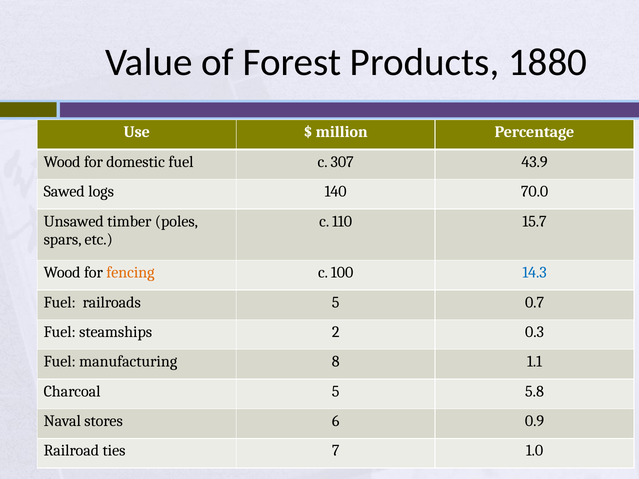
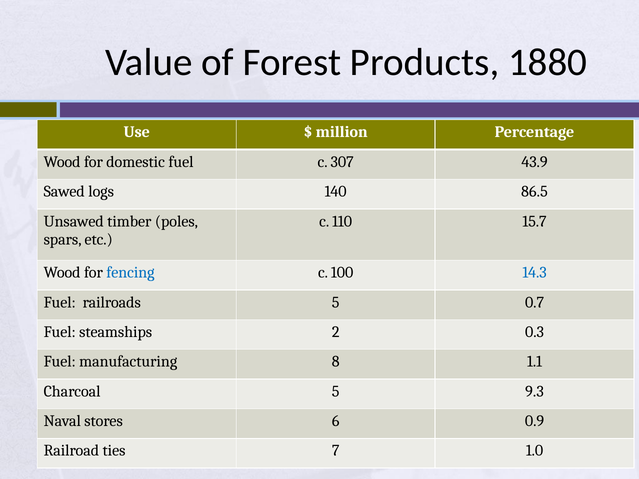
70.0: 70.0 -> 86.5
fencing colour: orange -> blue
5.8: 5.8 -> 9.3
